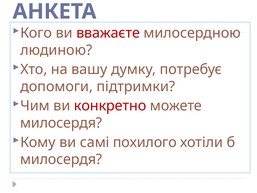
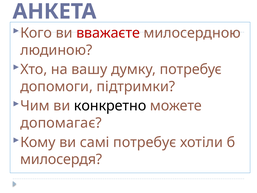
конкретно colour: red -> black
милосердя at (61, 123): милосердя -> допомагає
самі похилого: похилого -> потребує
